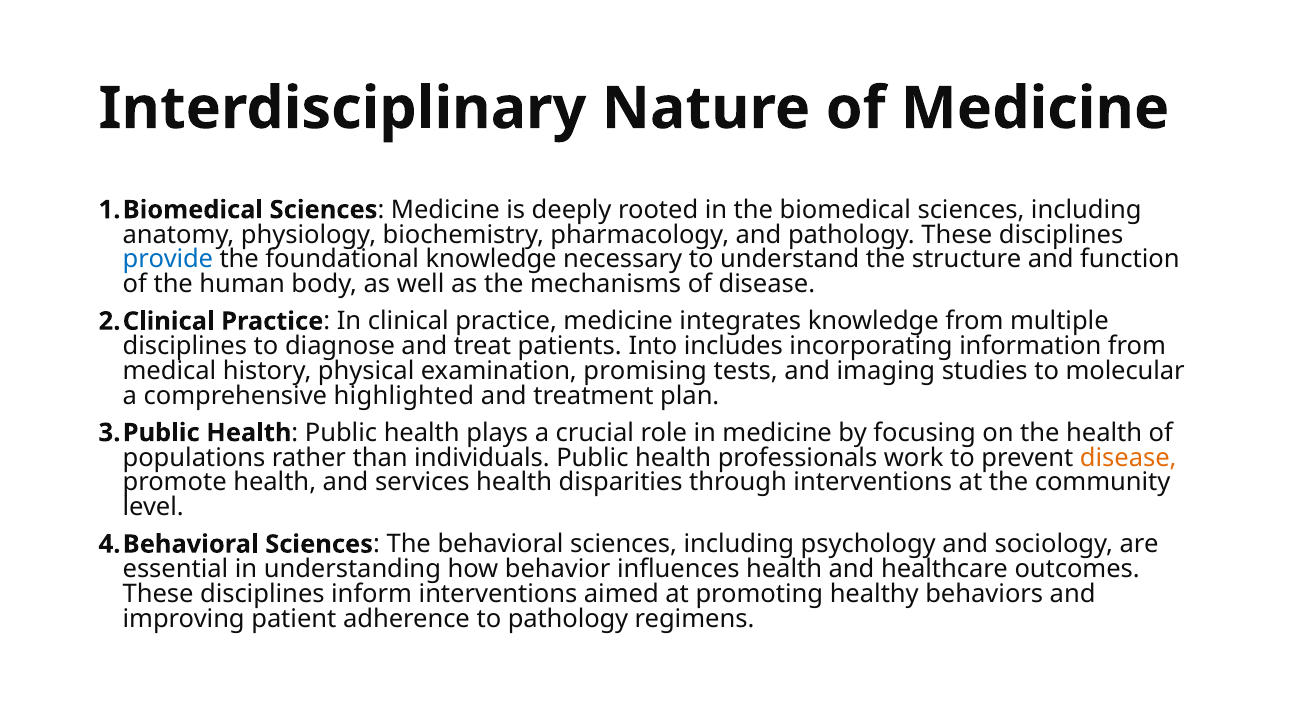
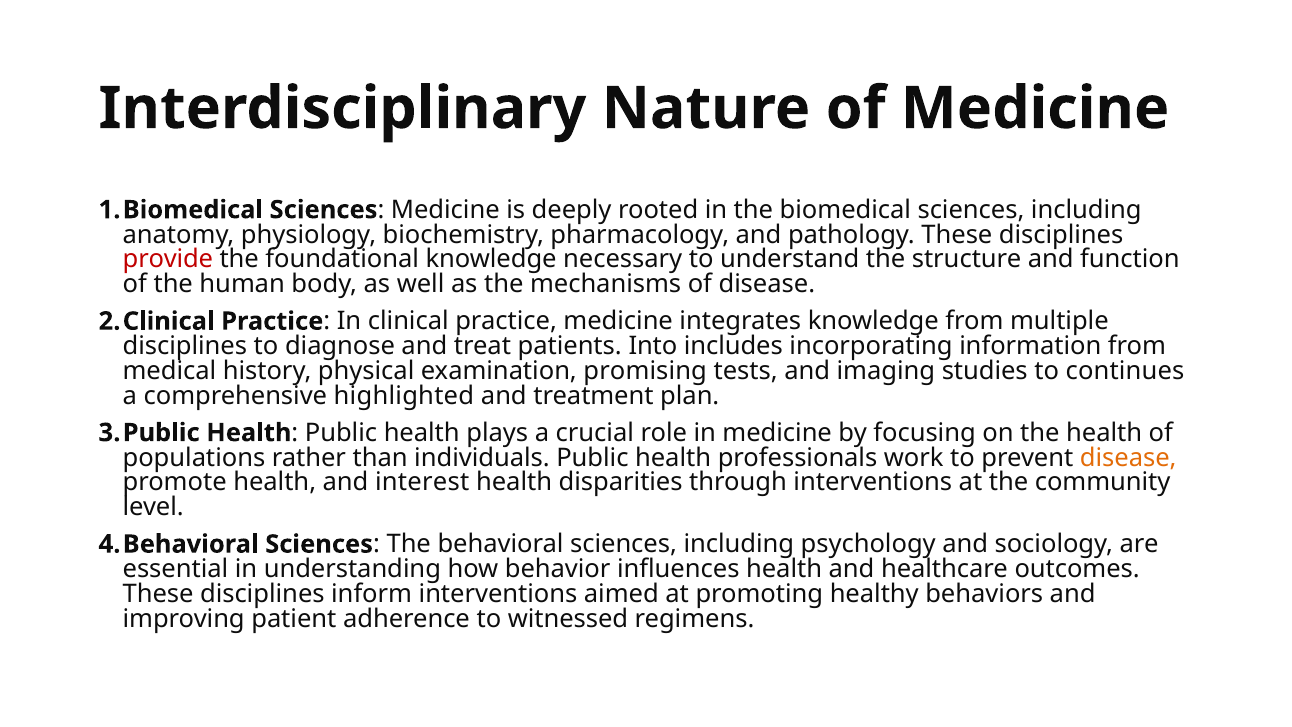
provide colour: blue -> red
molecular: molecular -> continues
services: services -> interest
to pathology: pathology -> witnessed
